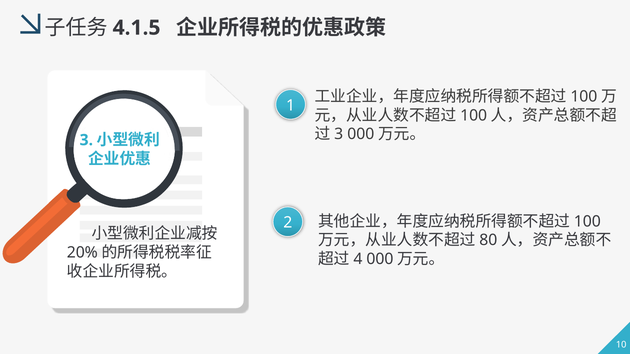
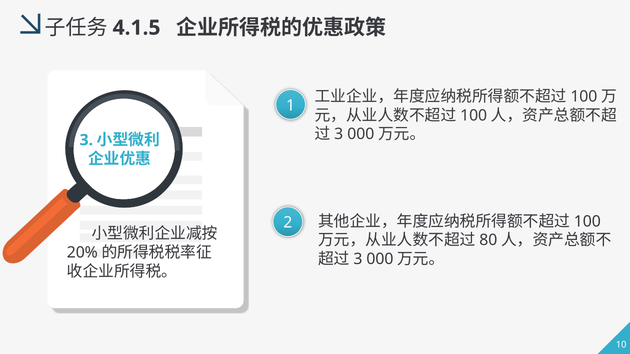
4 at (358, 259): 4 -> 3
